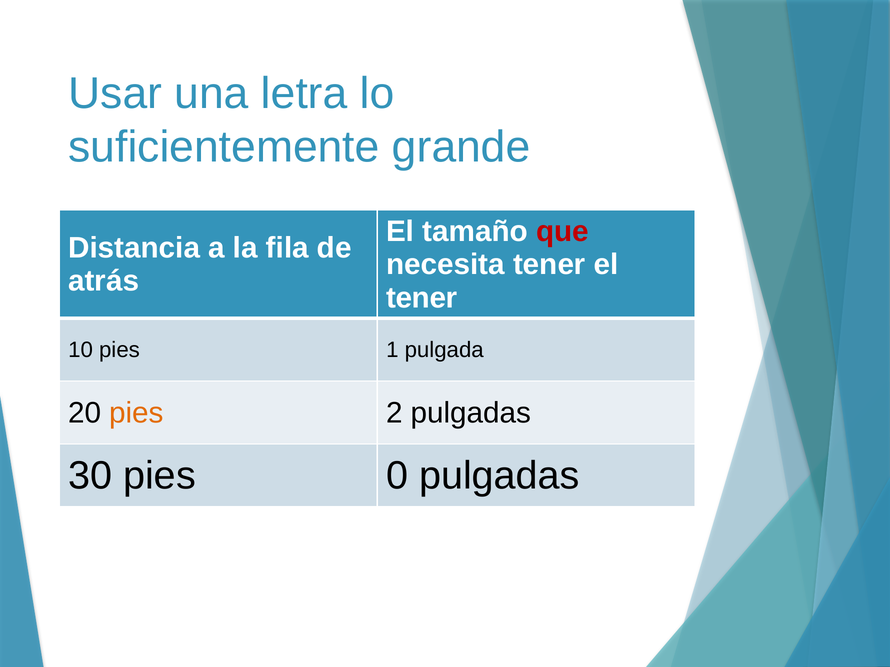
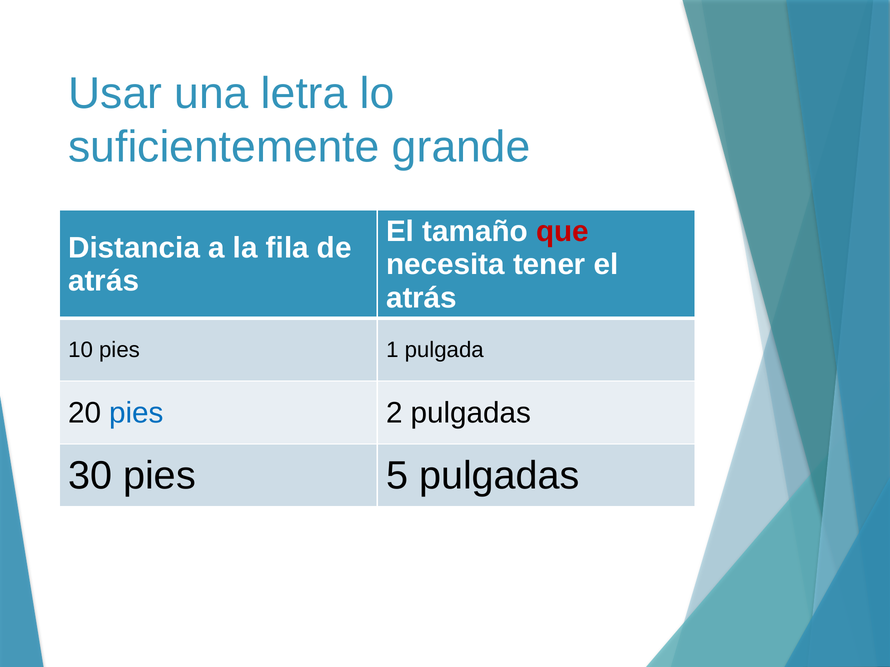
tener at (422, 298): tener -> atrás
pies at (137, 413) colour: orange -> blue
0: 0 -> 5
